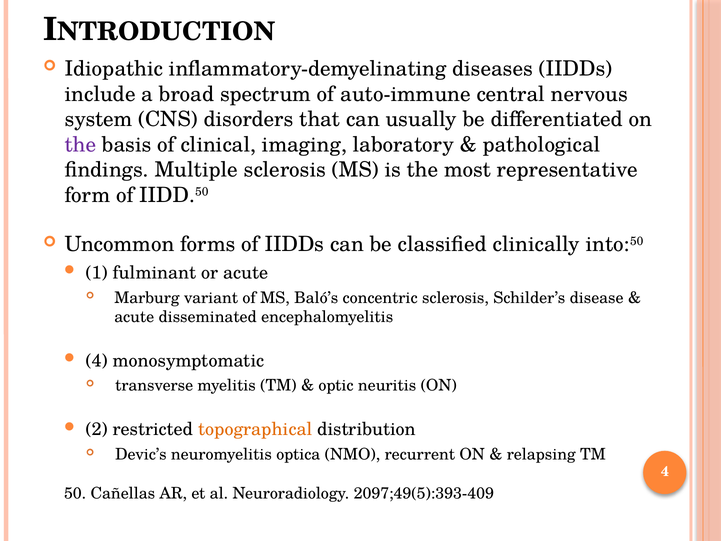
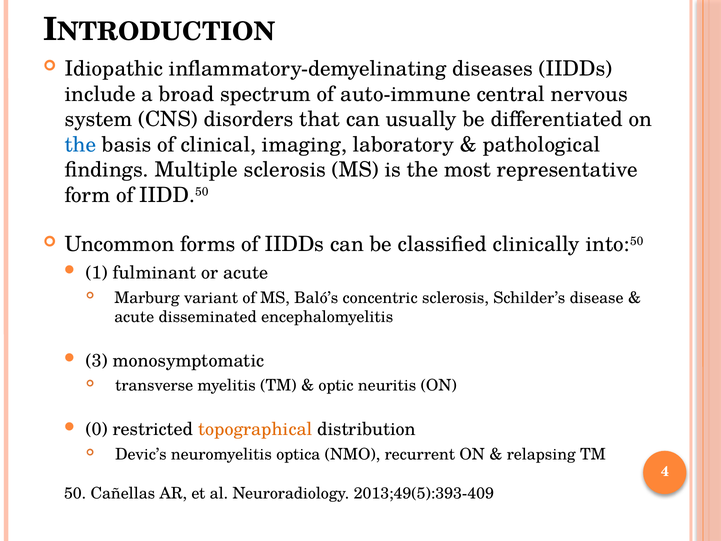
the at (81, 145) colour: purple -> blue
4 at (97, 361): 4 -> 3
2: 2 -> 0
2097;49(5):393-409: 2097;49(5):393-409 -> 2013;49(5):393-409
